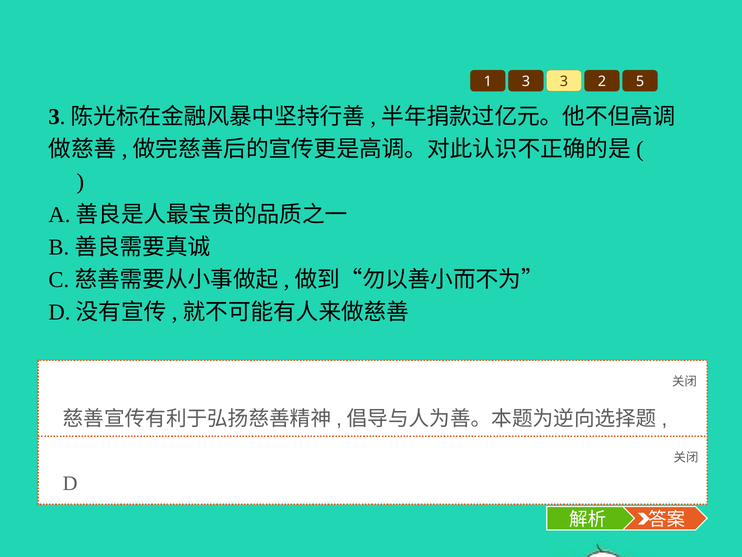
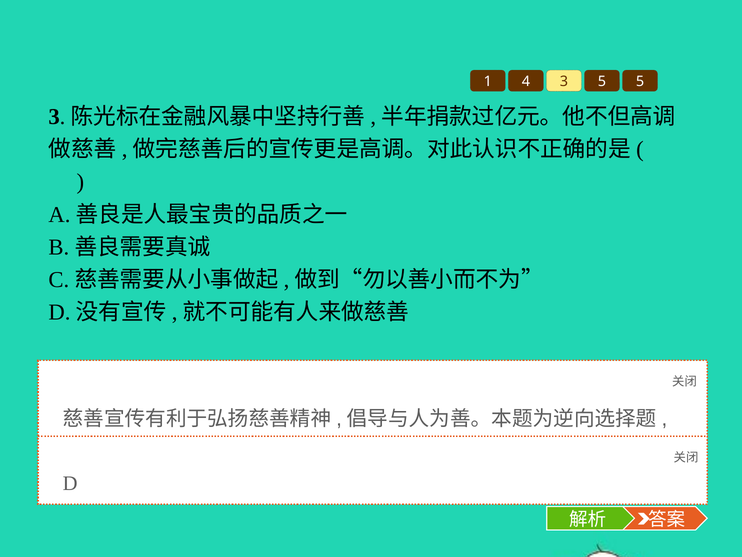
1 3: 3 -> 4
3 2: 2 -> 5
